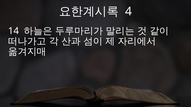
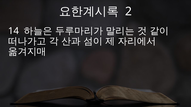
4: 4 -> 2
